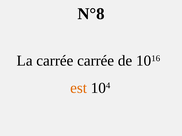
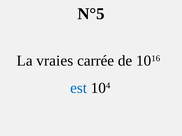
N°8: N°8 -> N°5
La carrée: carrée -> vraies
est colour: orange -> blue
